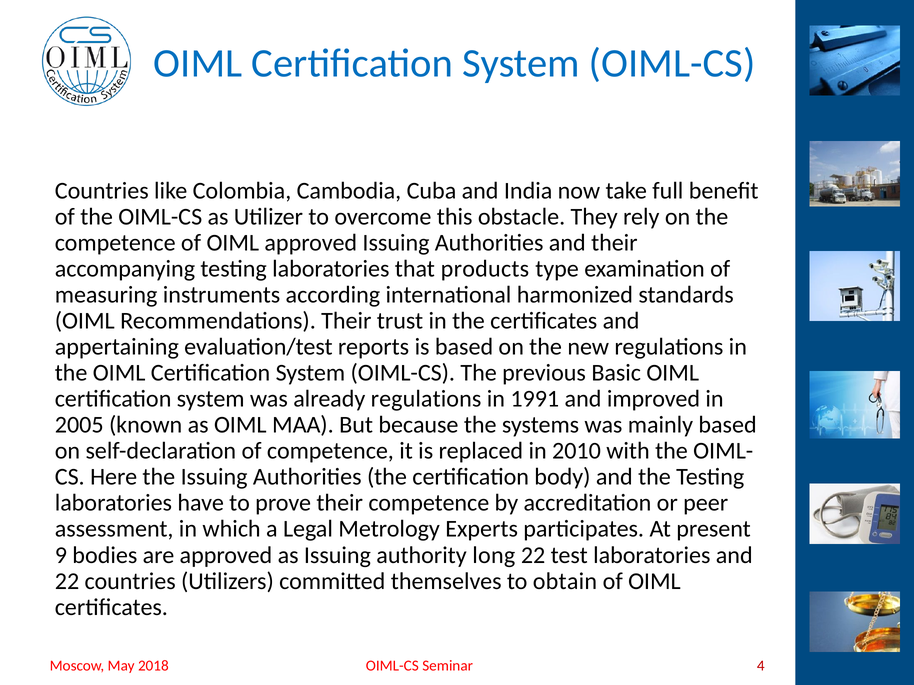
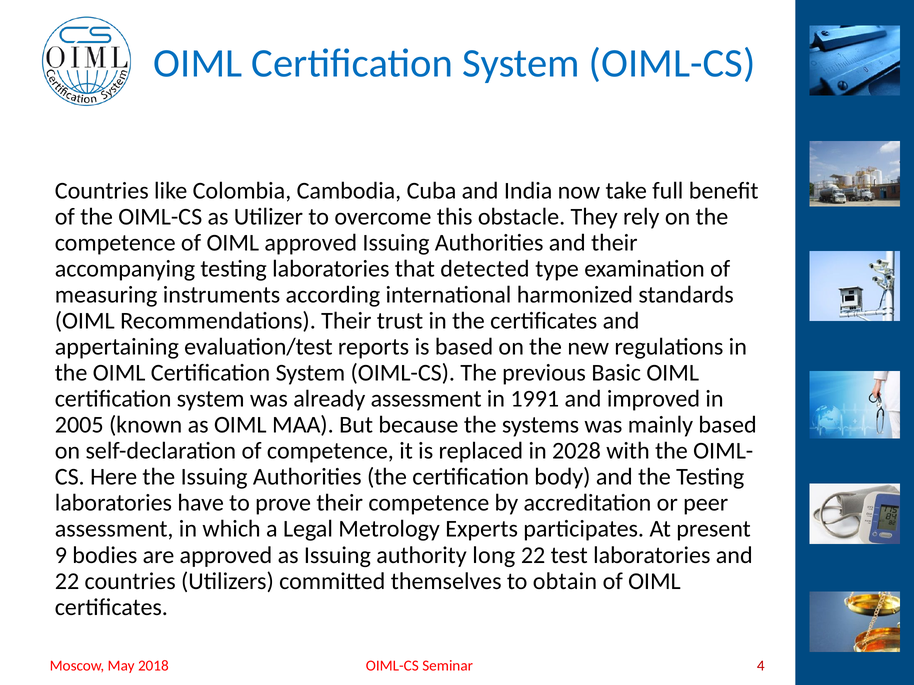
products: products -> detected
already regulations: regulations -> assessment
2010: 2010 -> 2028
